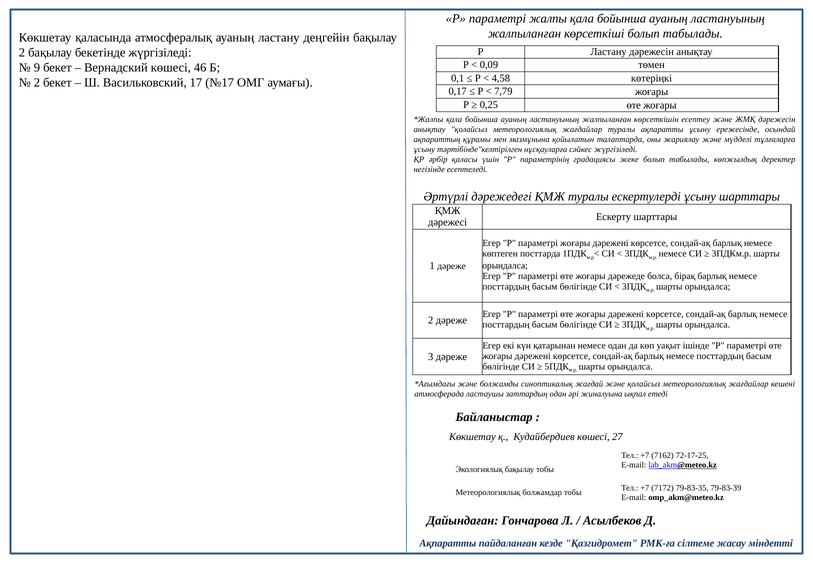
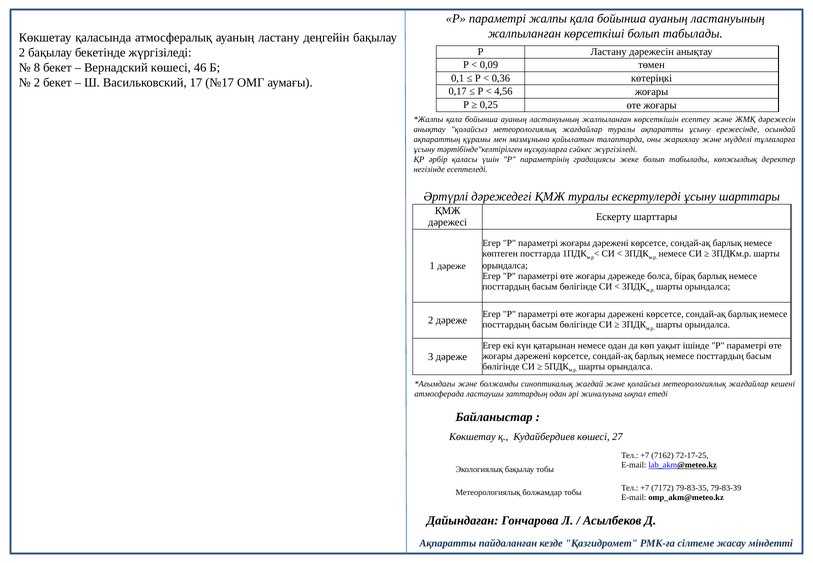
9: 9 -> 8
4,58: 4,58 -> 0,36
7,79: 7,79 -> 4,56
